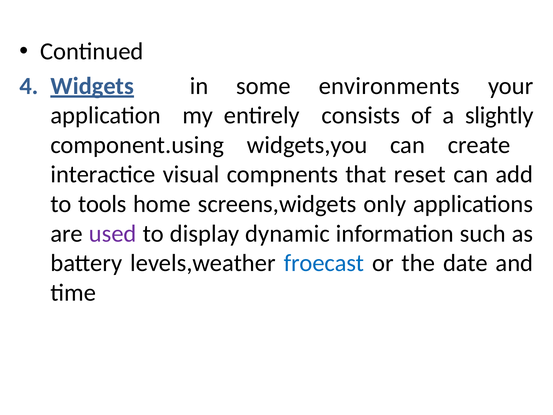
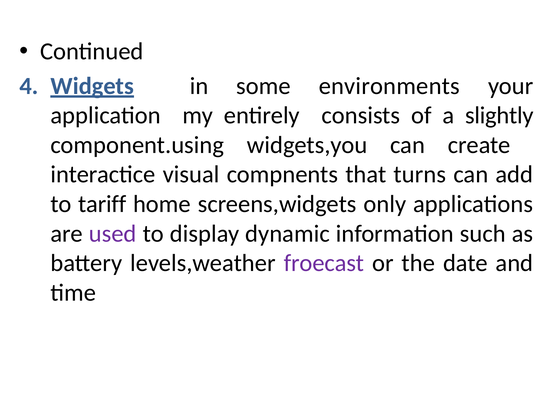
reset: reset -> turns
tools: tools -> tariff
froecast colour: blue -> purple
